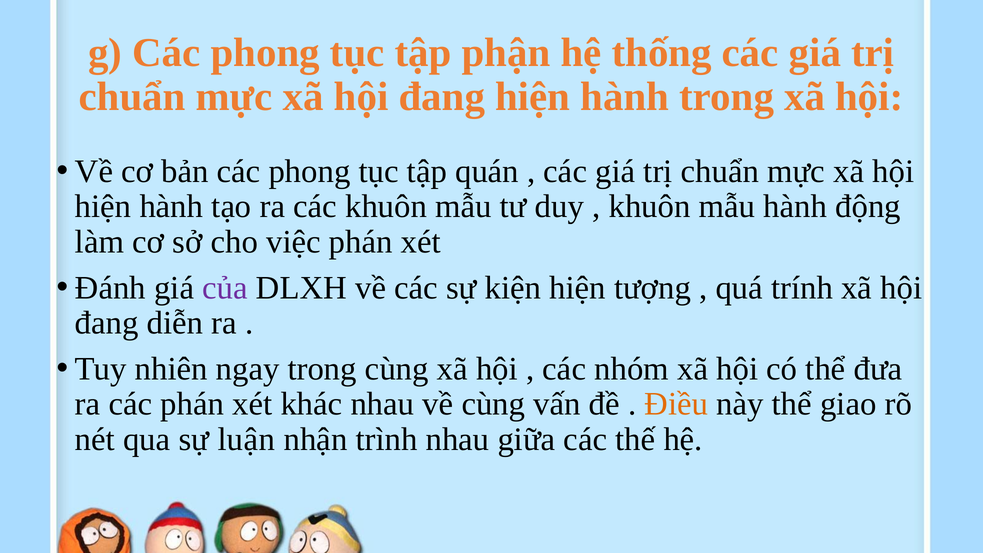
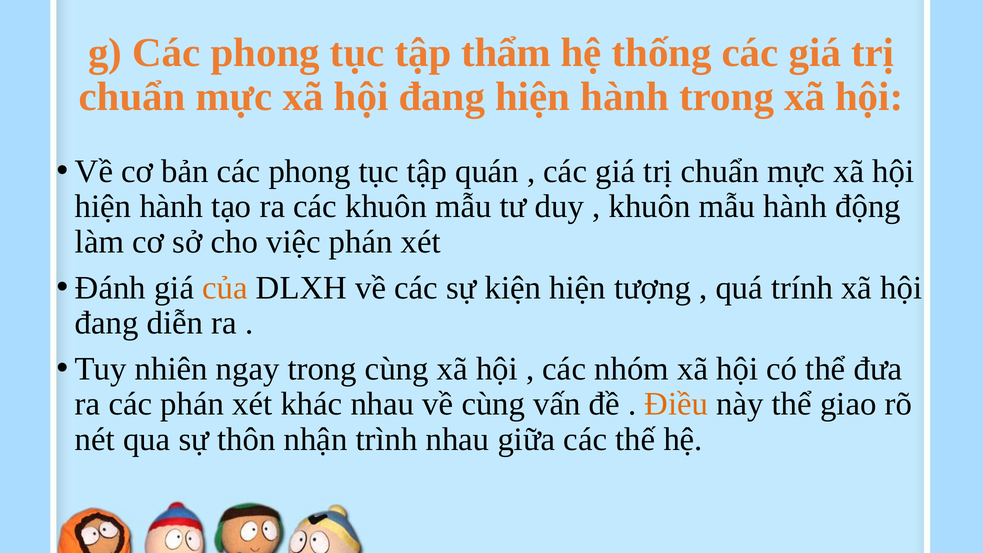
phận: phận -> thẩm
của colour: purple -> orange
luận: luận -> thôn
